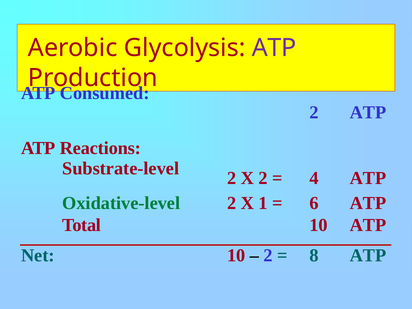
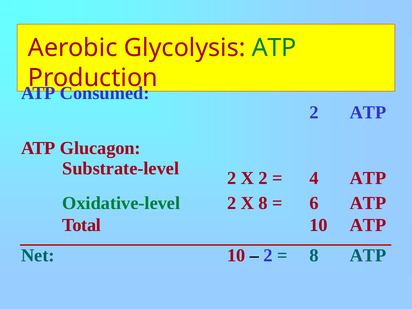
ATP at (274, 48) colour: purple -> green
Reactions: Reactions -> Glucagon
X 1: 1 -> 8
